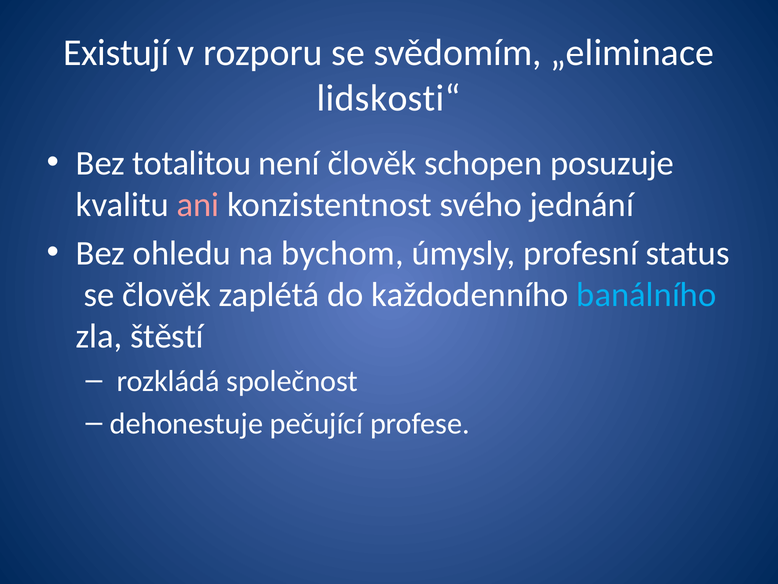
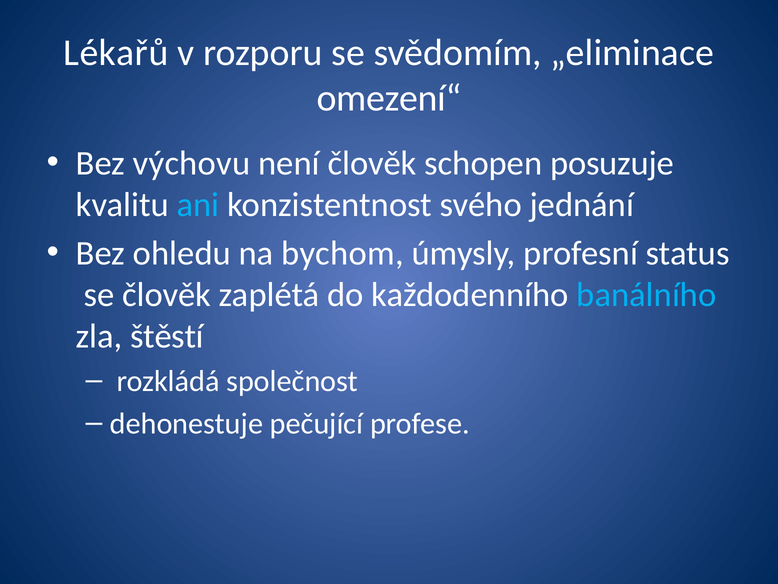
Existují: Existují -> Lékařů
lidskosti“: lidskosti“ -> omezení“
totalitou: totalitou -> výchovu
ani colour: pink -> light blue
